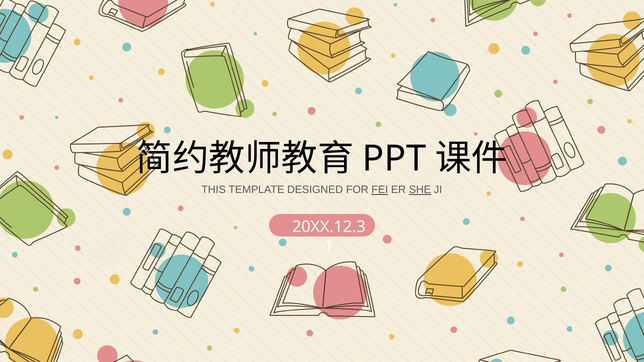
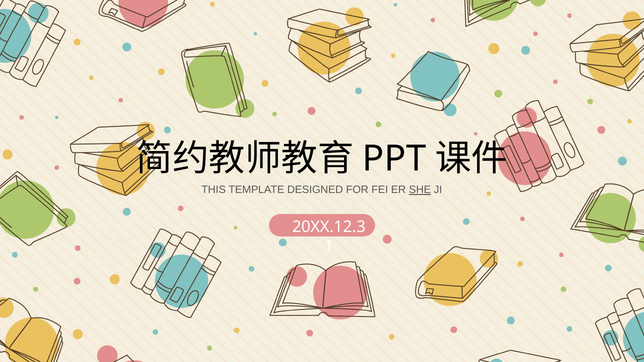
FEI underline: present -> none
